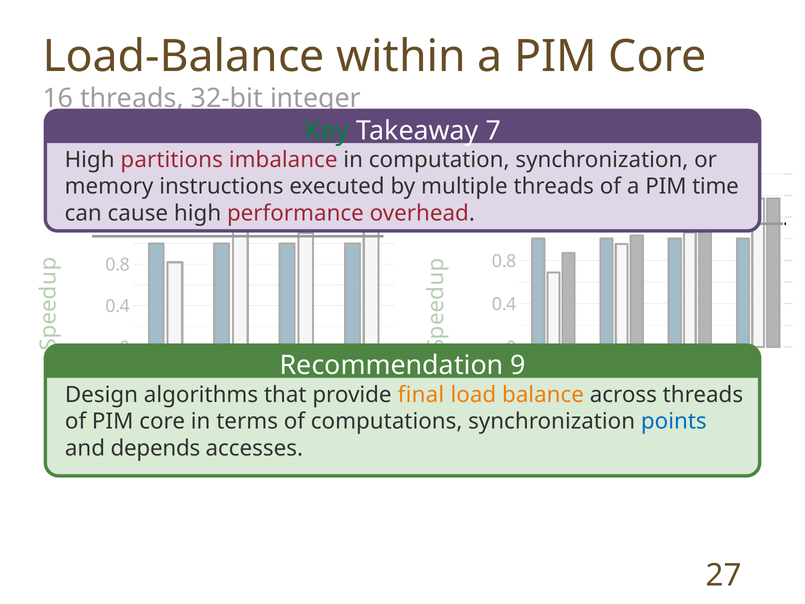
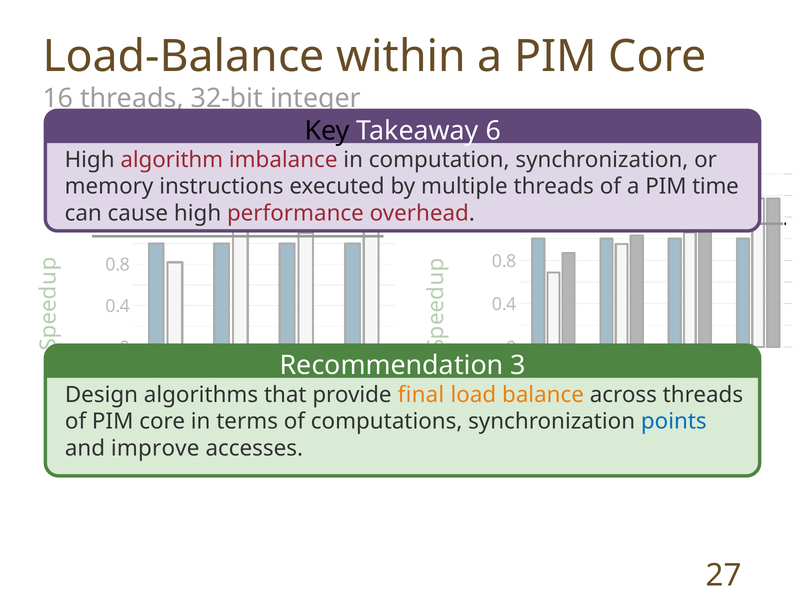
Key colour: green -> black
7: 7 -> 6
partitions: partitions -> algorithm
9 at (518, 365): 9 -> 3
depends: depends -> improve
